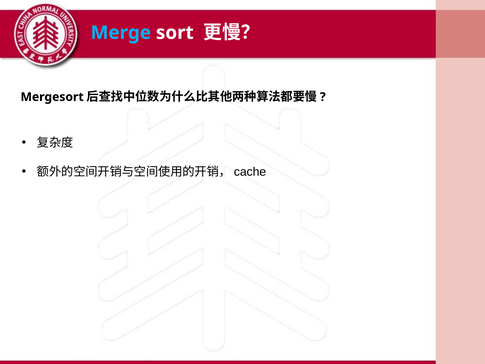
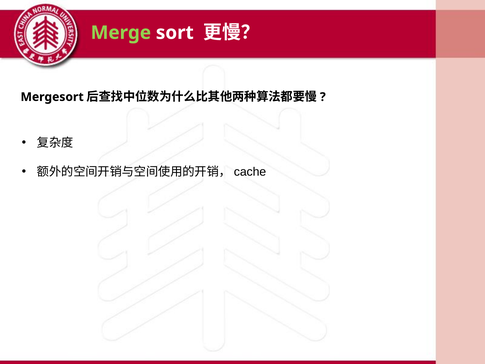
Merge colour: light blue -> light green
